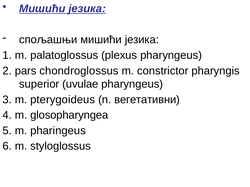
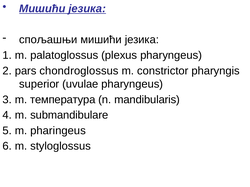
pterygoideus: pterygoideus -> температура
вегетативни: вегетативни -> mandibularis
glosopharyngea: glosopharyngea -> submandibulare
